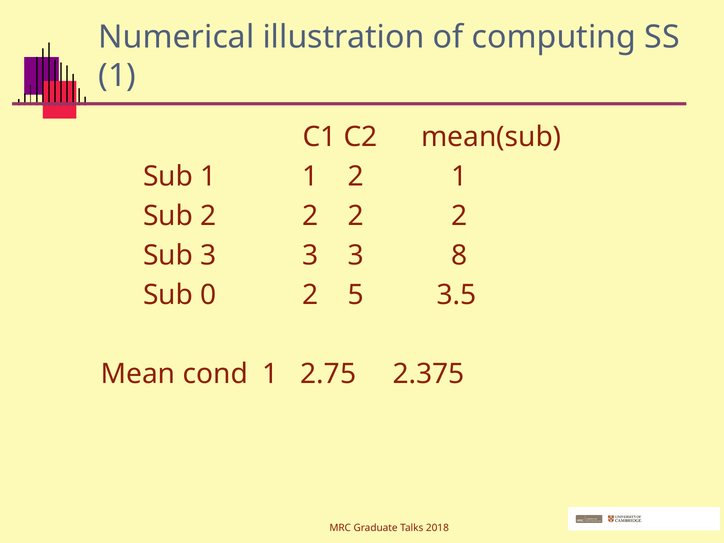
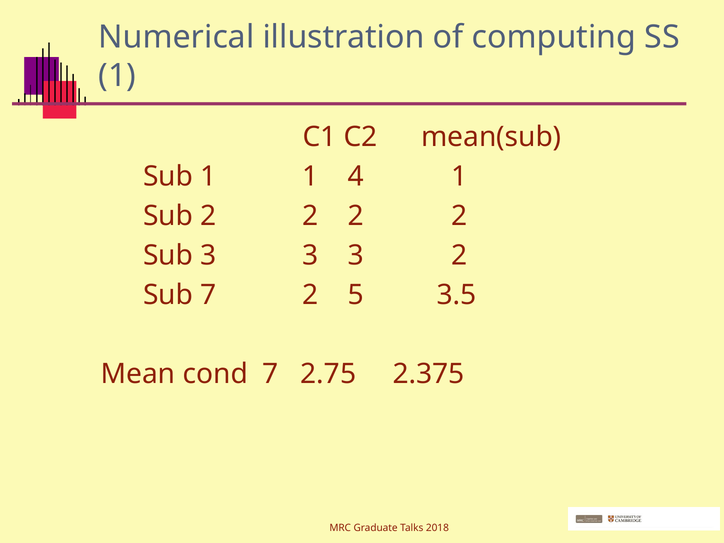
1 2: 2 -> 4
3 8: 8 -> 2
Sub 0: 0 -> 7
cond 1: 1 -> 7
